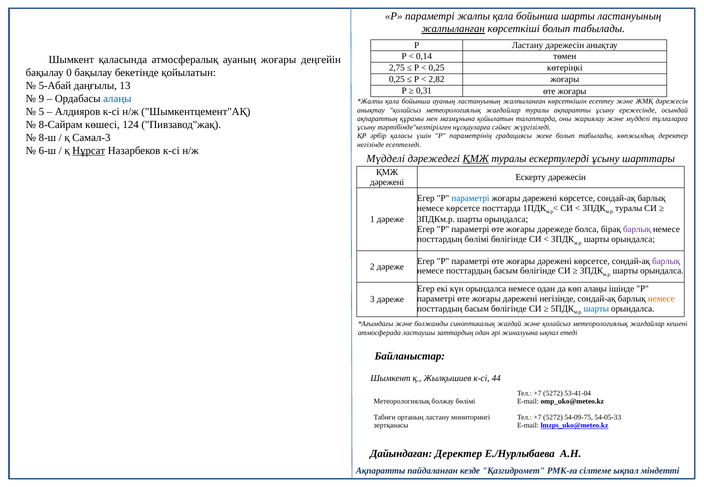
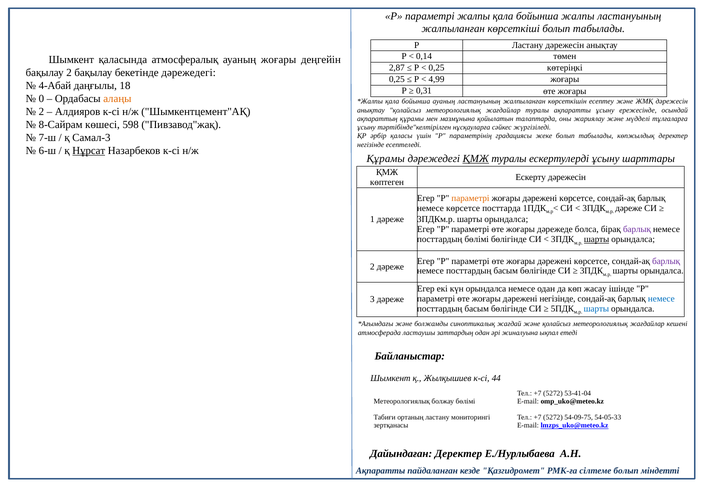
бойынша шарты: шарты -> жалпы
жалпыланған at (453, 29) underline: present -> none
2,75: 2,75 -> 2,87
бақылау 0: 0 -> 2
бекетінде қойылатын: қойылатын -> дәрежедегі
2,82: 2,82 -> 4,99
5-Абай: 5-Абай -> 4-Абай
13: 13 -> 18
9: 9 -> 0
алаңы at (117, 99) colour: blue -> orange
5 at (41, 112): 5 -> 2
124: 124 -> 598
8-ш: 8-ш -> 7-ш
Мүдделі at (386, 159): Мүдделі -> Құрамы
дәрежені at (387, 182): дәрежені -> көптеген
параметрі at (470, 198) colour: blue -> orange
туралы at (629, 208): туралы -> дәреже
шарты at (597, 240) underline: none -> present
көп алаңы: алаңы -> жасау
немесе at (661, 299) colour: orange -> blue
сілтеме ықпал: ықпал -> болып
